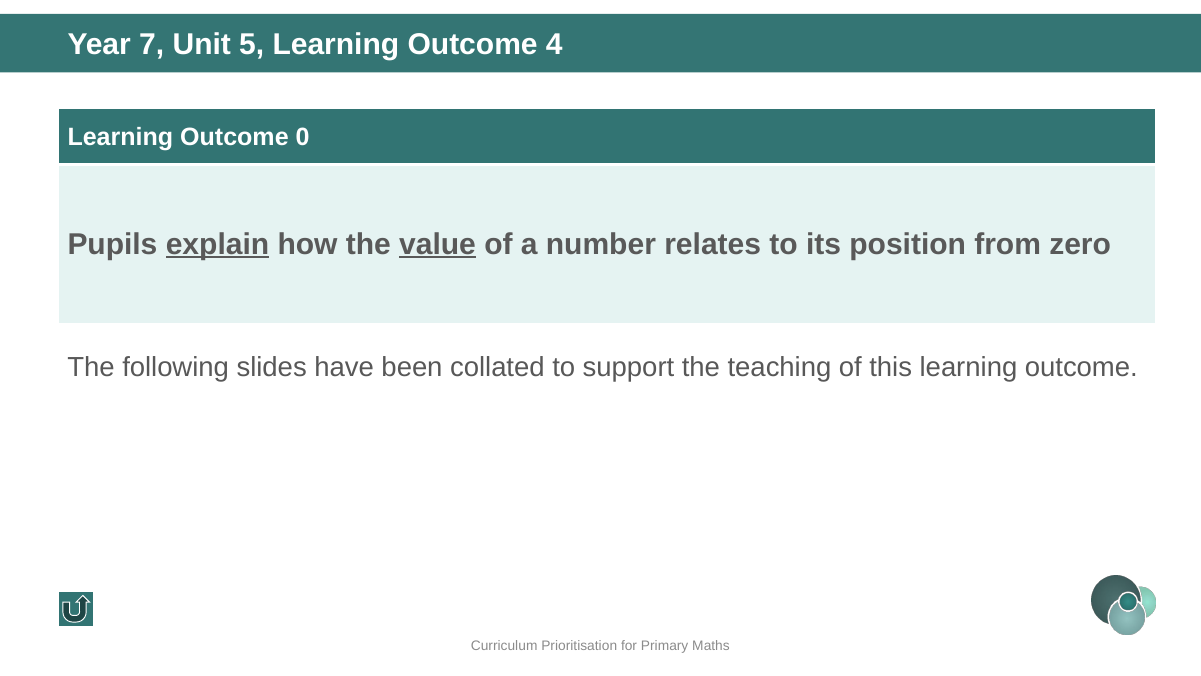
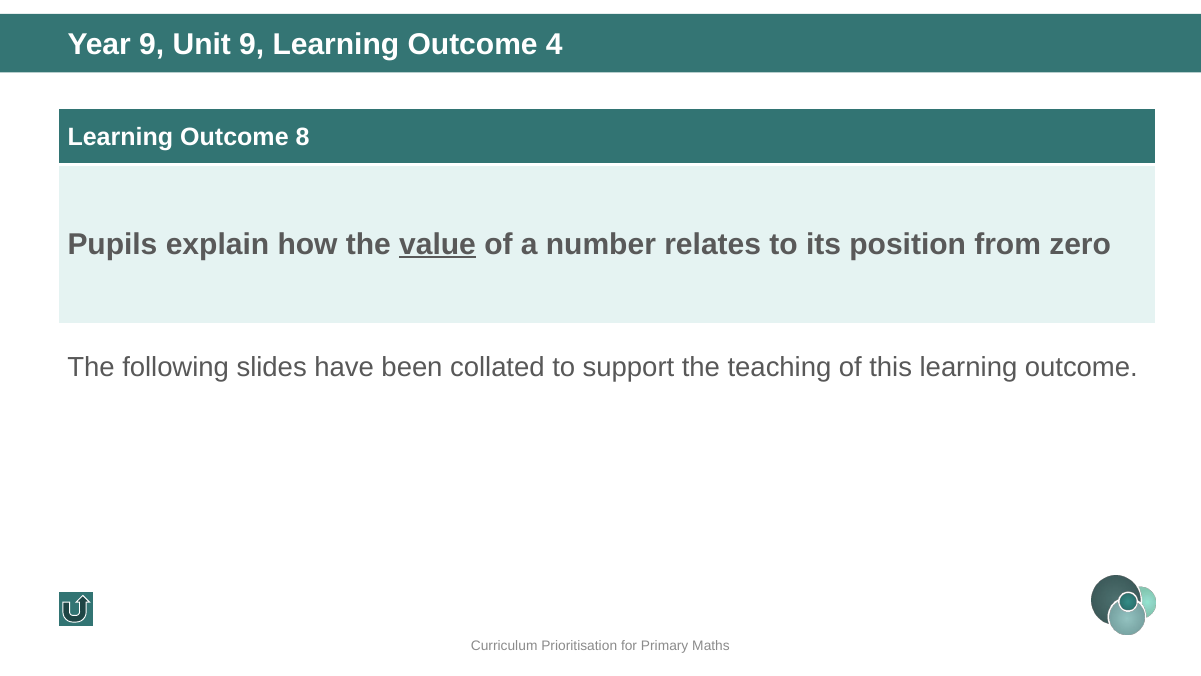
Year 7: 7 -> 9
Unit 5: 5 -> 9
0: 0 -> 8
explain underline: present -> none
